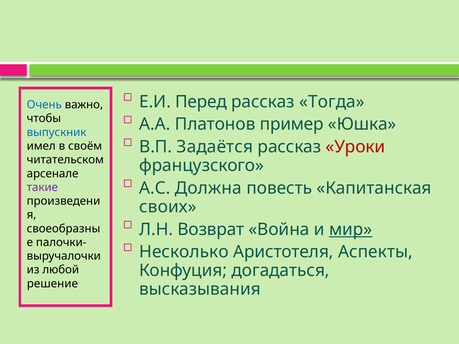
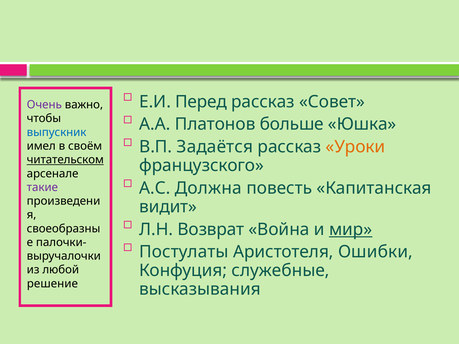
Тогда: Тогда -> Совет
Очень colour: blue -> purple
пример: пример -> больше
Уроки colour: red -> orange
читательском underline: none -> present
своих: своих -> видит
Несколько: Несколько -> Постулаты
Аспекты: Аспекты -> Ошибки
догадаться: догадаться -> служебные
